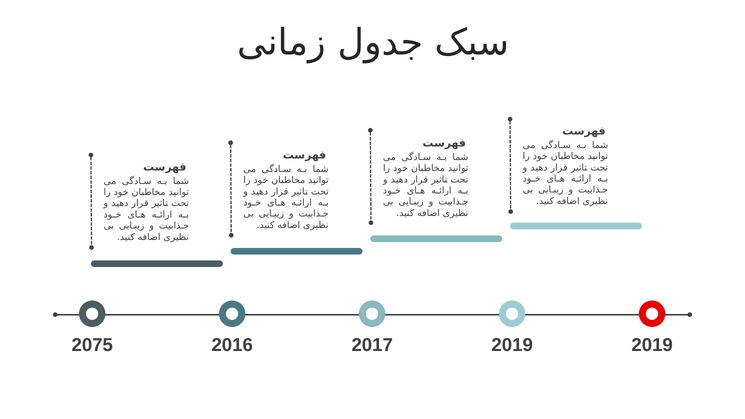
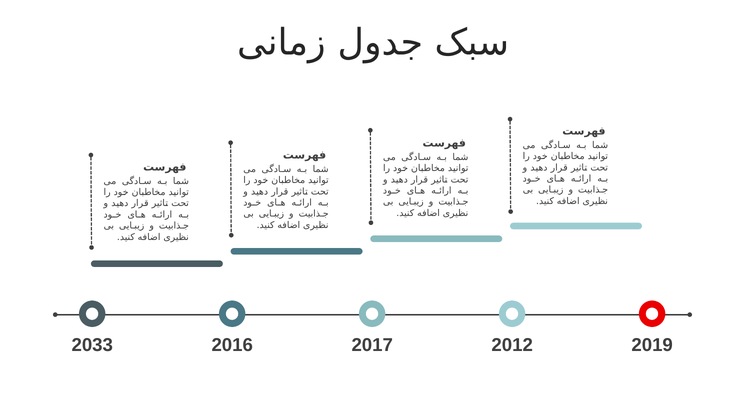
2075: 2075 -> 2033
2017 2019: 2019 -> 2012
